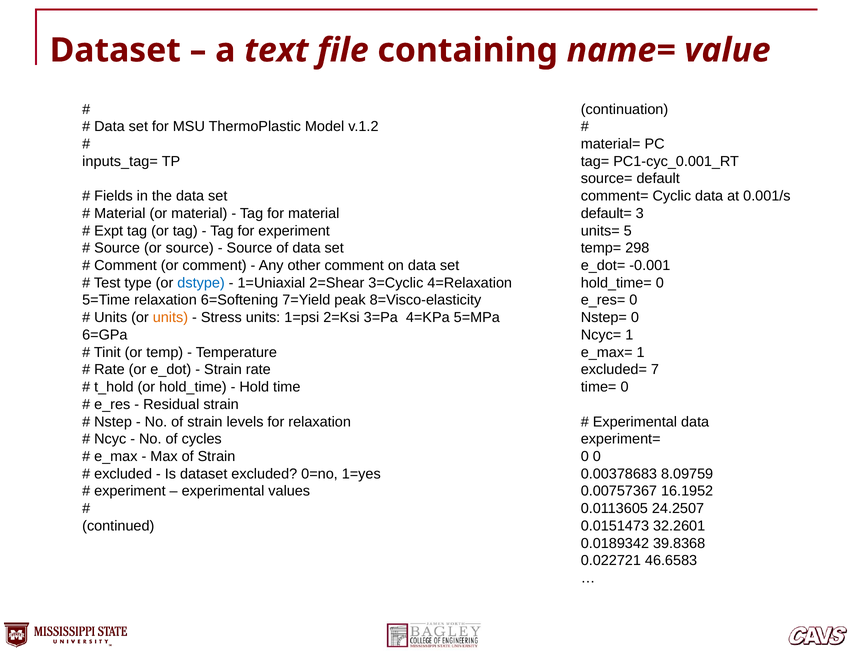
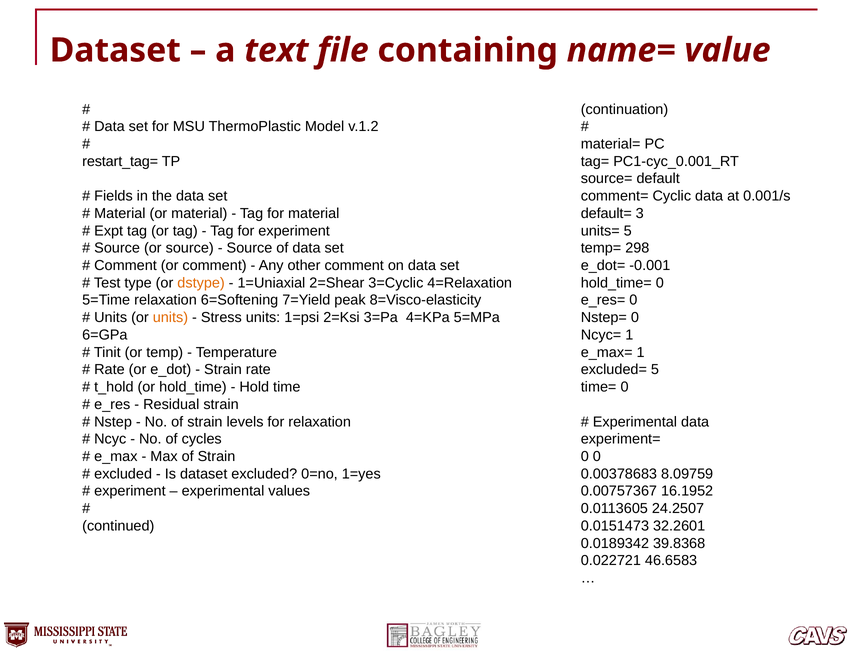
inputs_tag=: inputs_tag= -> restart_tag=
dstype colour: blue -> orange
excluded= 7: 7 -> 5
